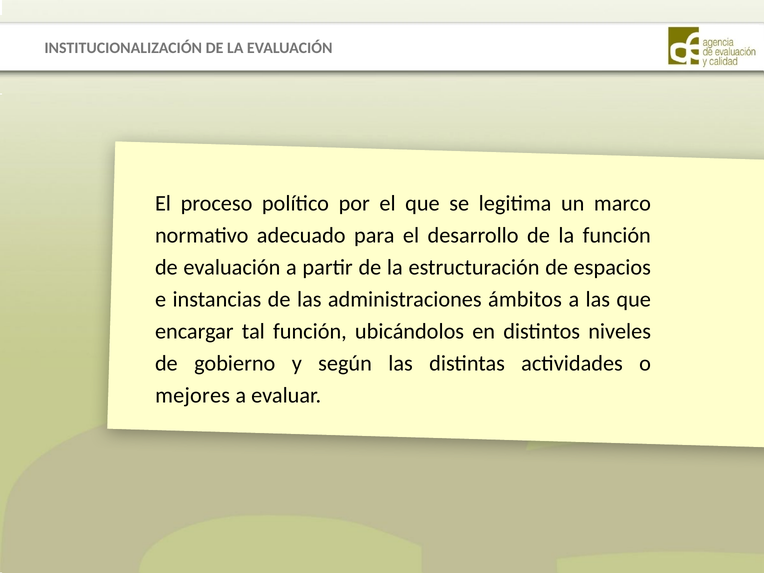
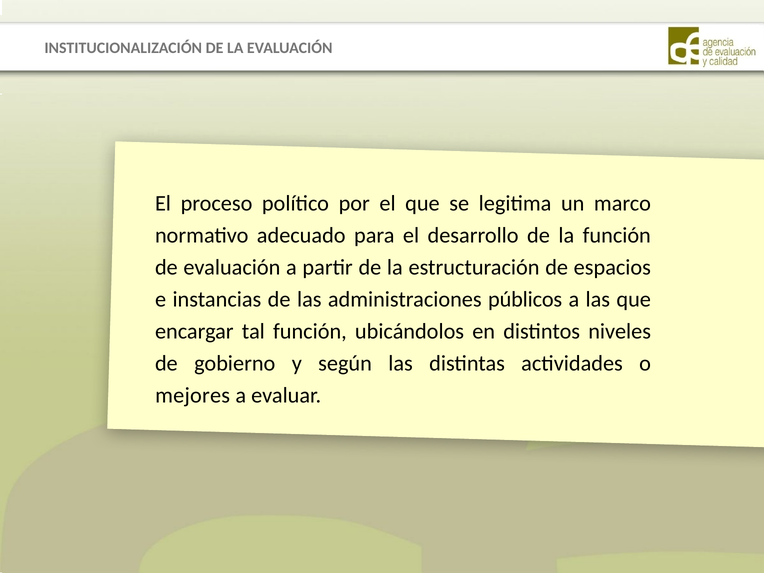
ámbitos: ámbitos -> públicos
